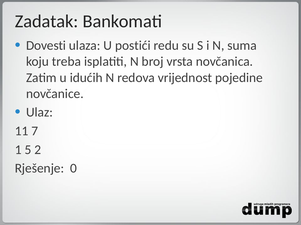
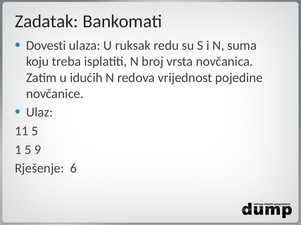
postići: postići -> ruksak
11 7: 7 -> 5
2: 2 -> 9
0: 0 -> 6
